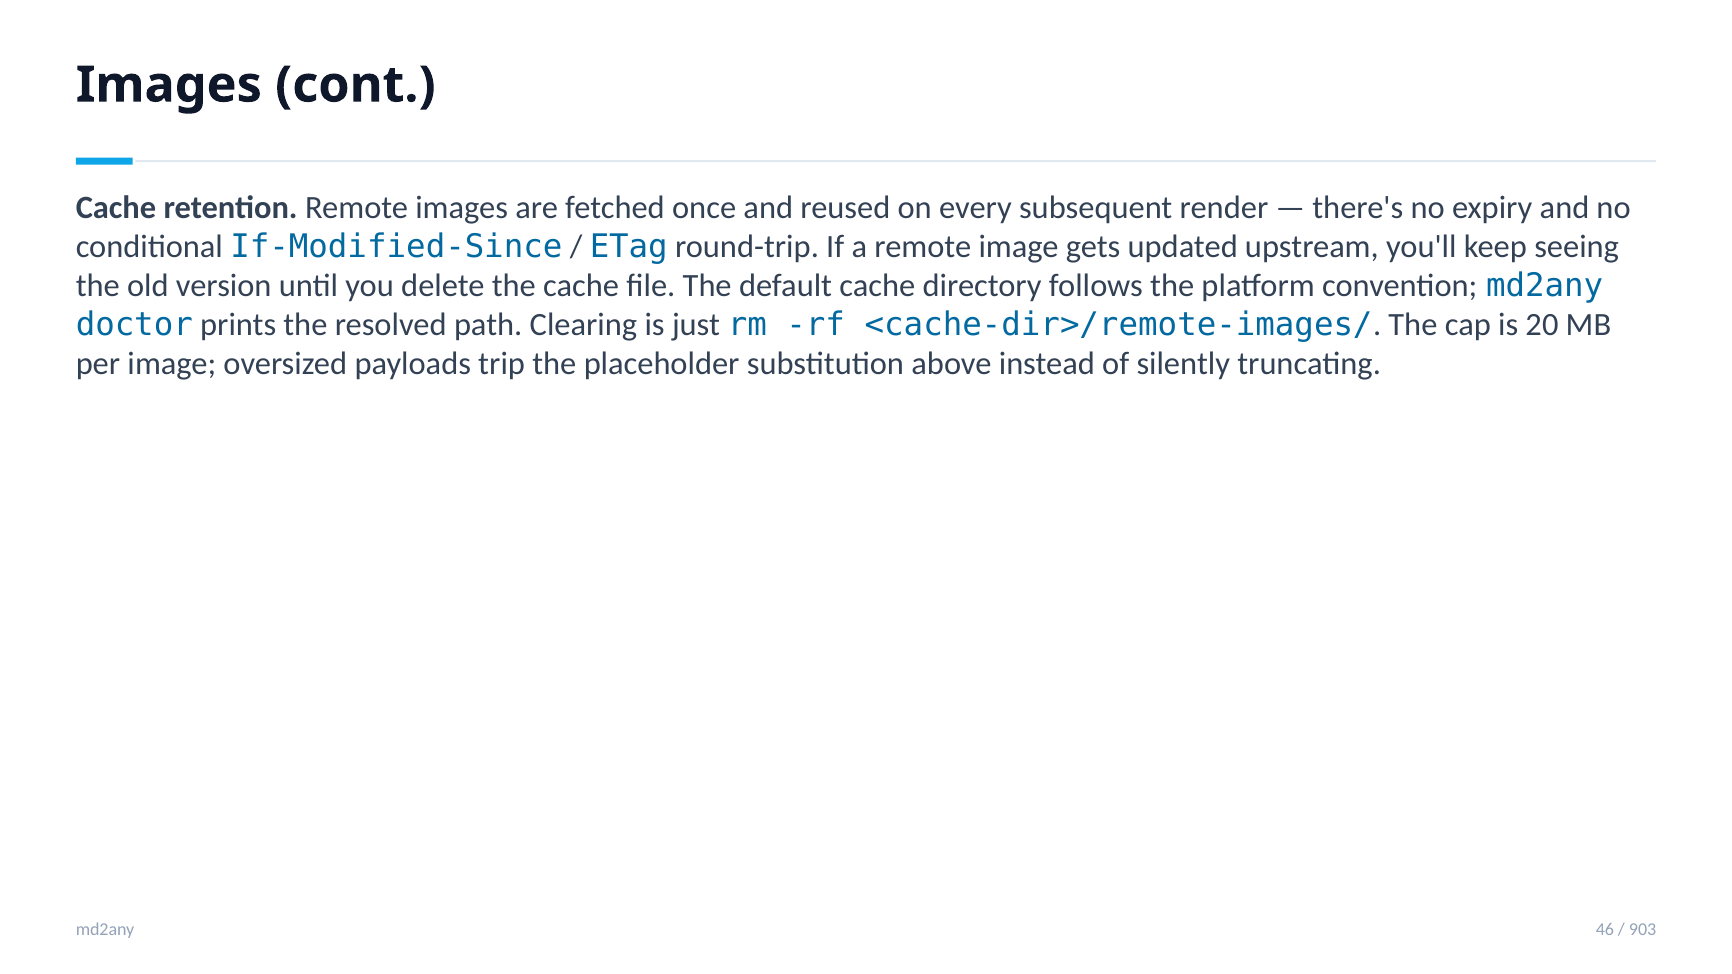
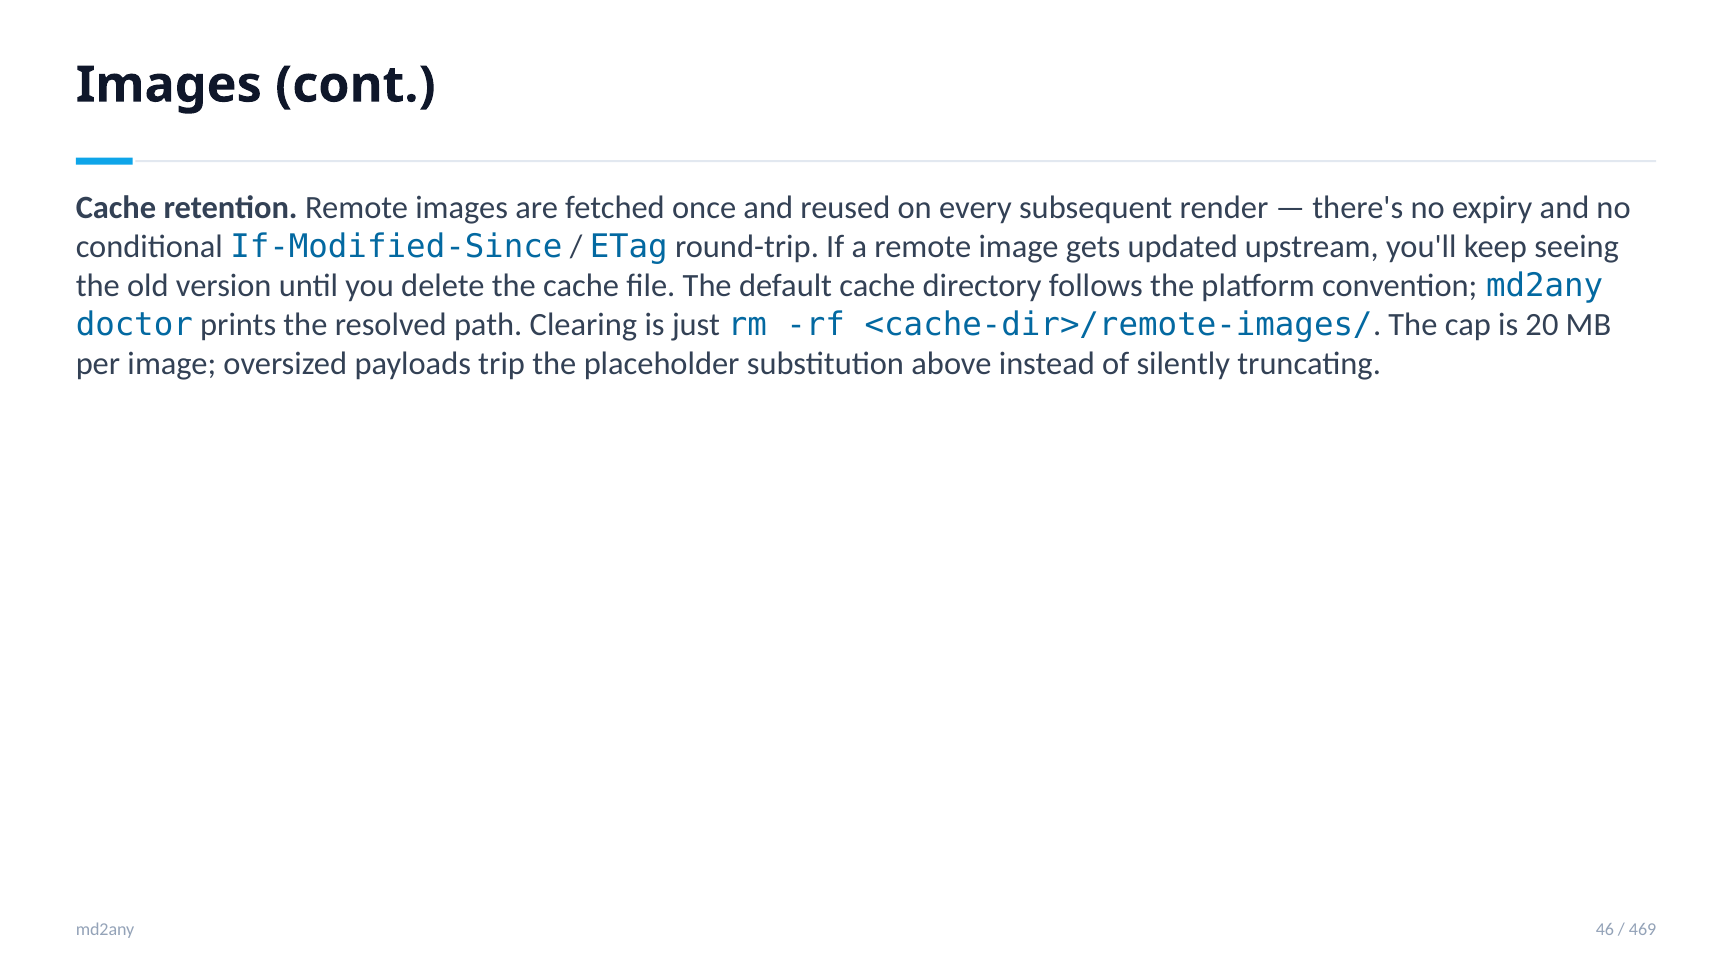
903: 903 -> 469
